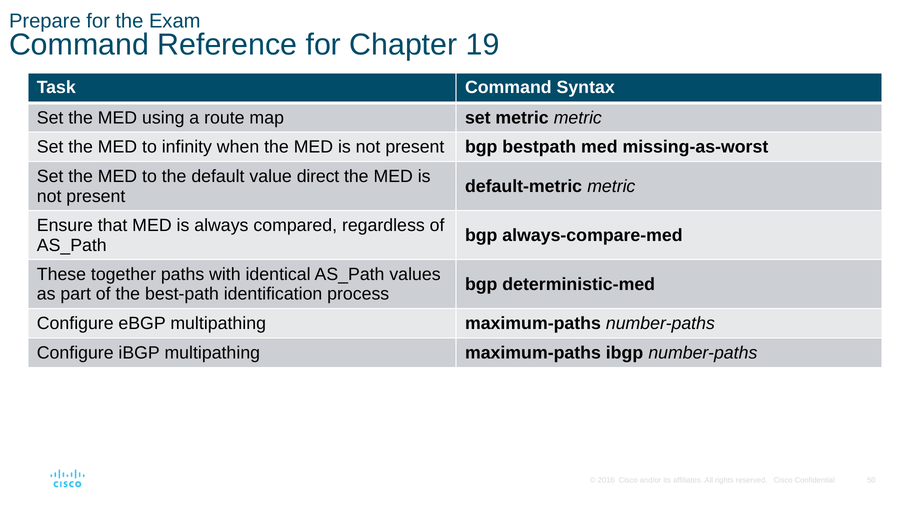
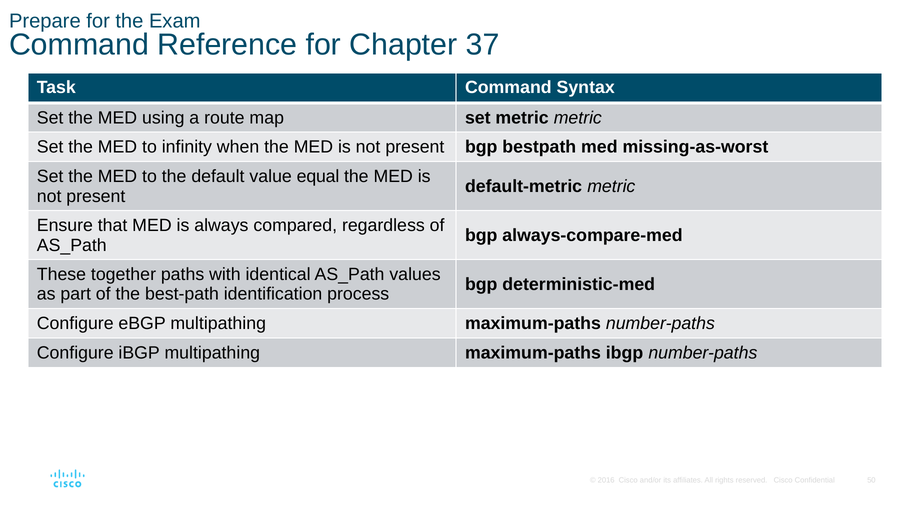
19: 19 -> 37
direct: direct -> equal
